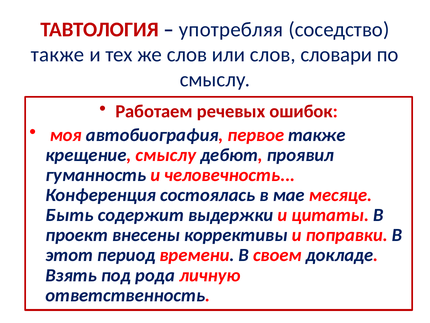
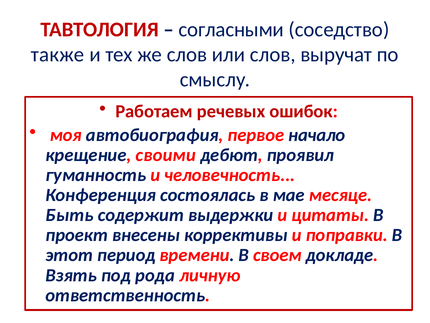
употребляя: употребляя -> согласными
словари: словари -> выручат
первое также: также -> начало
крещение смыслу: смыслу -> своими
